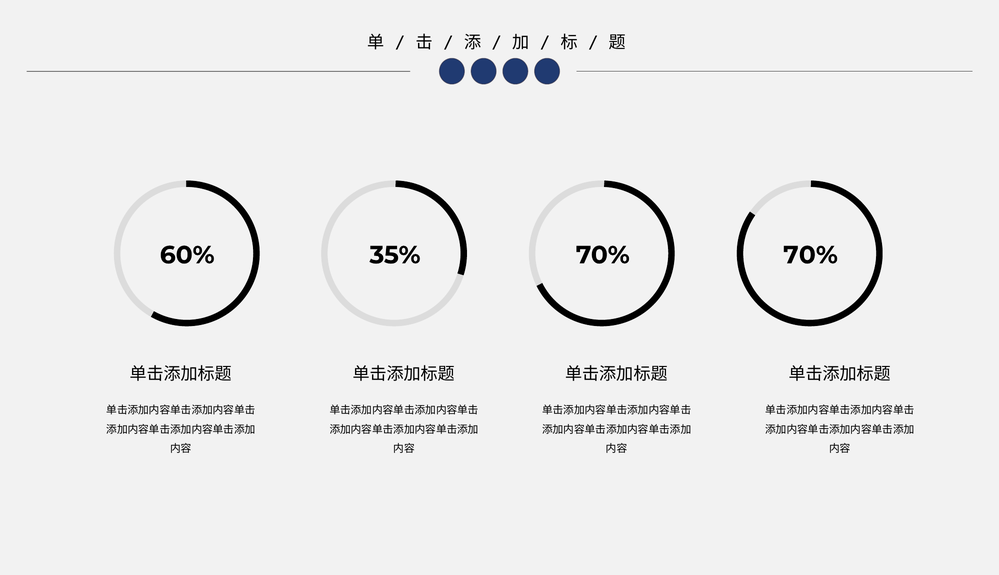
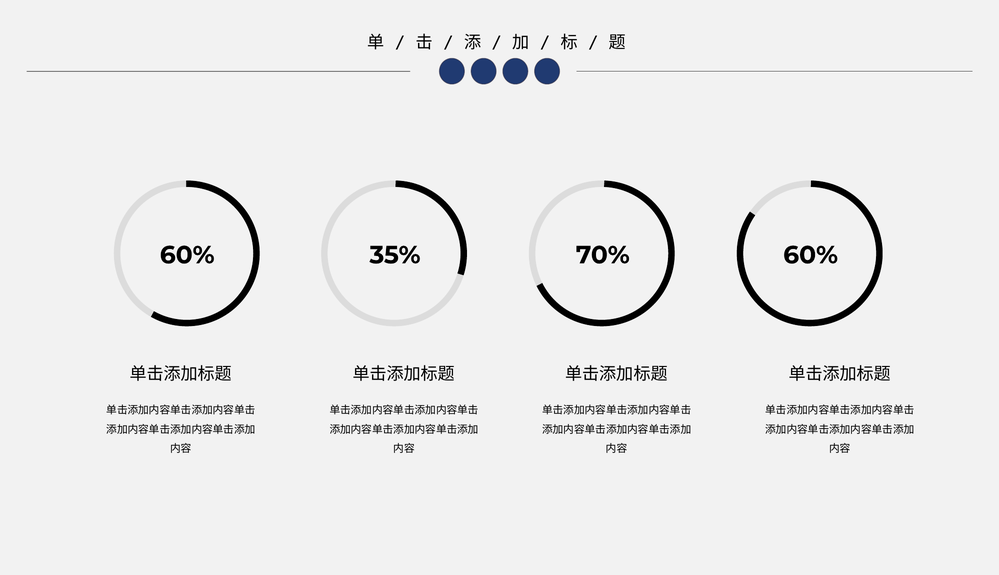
70% at (811, 255): 70% -> 60%
